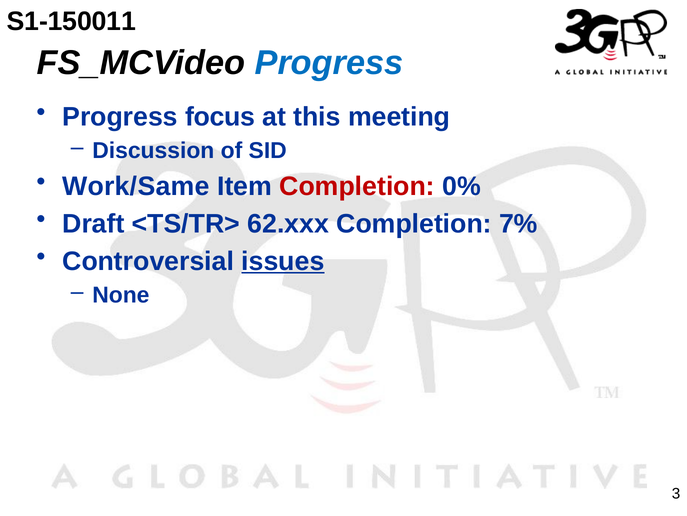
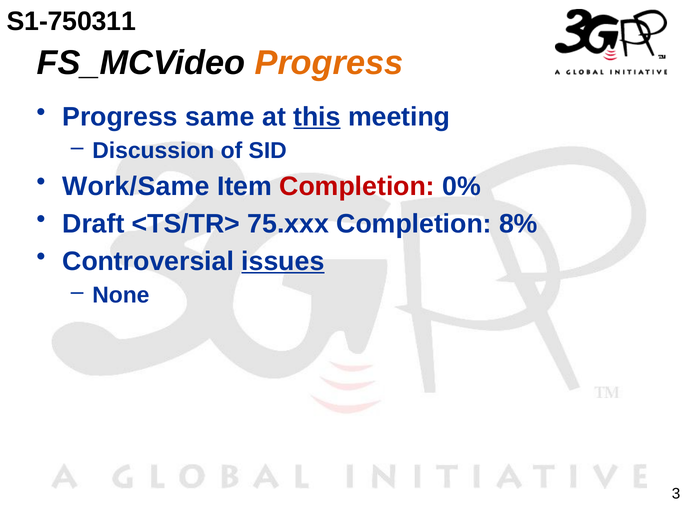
S1-150011: S1-150011 -> S1-750311
Progress at (329, 63) colour: blue -> orange
focus: focus -> same
this underline: none -> present
62.xxx: 62.xxx -> 75.xxx
7%: 7% -> 8%
